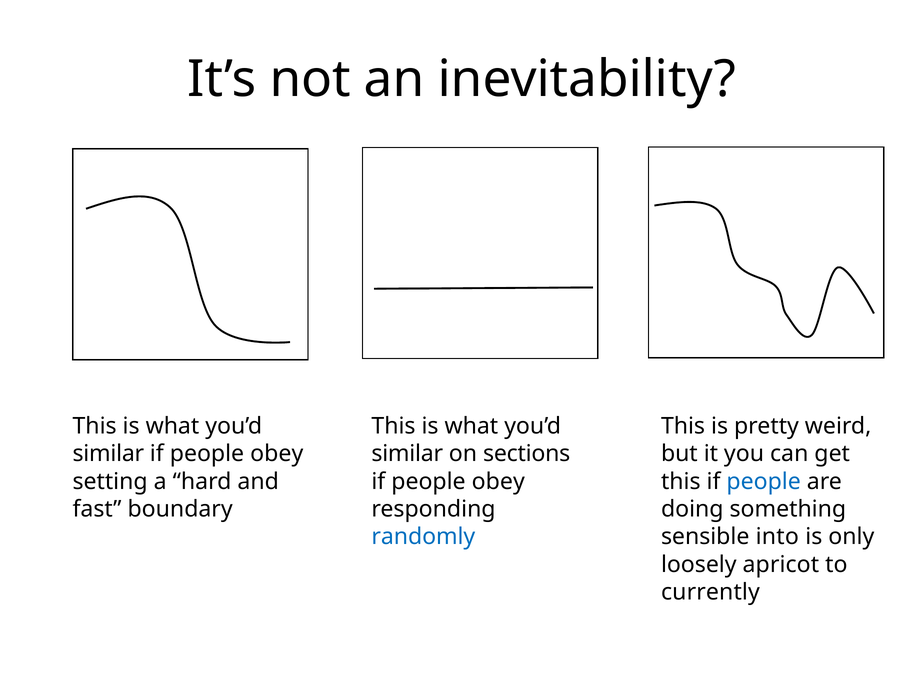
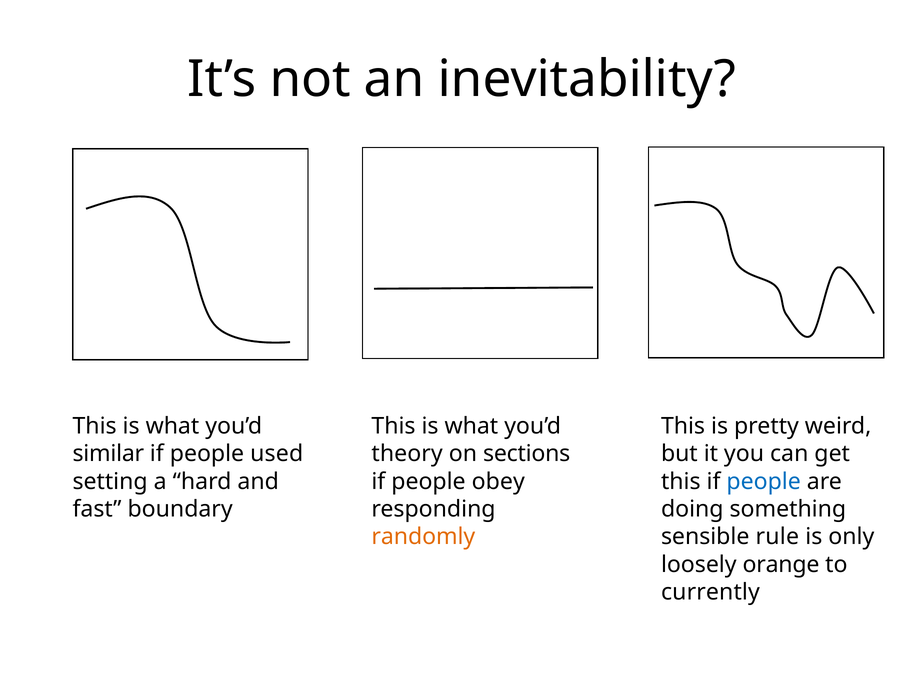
obey at (277, 454): obey -> used
similar at (407, 454): similar -> theory
randomly colour: blue -> orange
into: into -> rule
apricot: apricot -> orange
